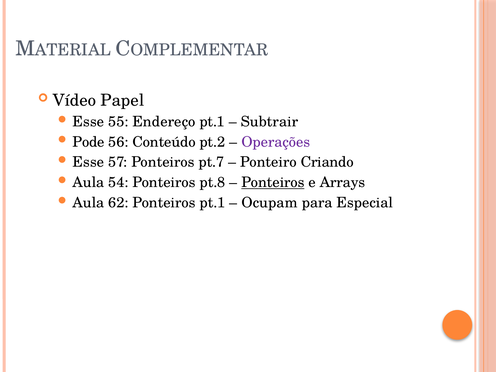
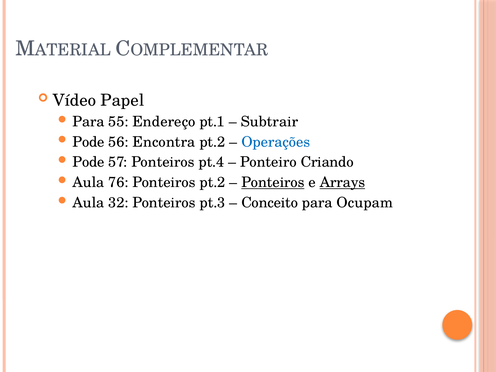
Esse at (88, 122): Esse -> Para
Conteúdo: Conteúdo -> Encontra
Operações colour: purple -> blue
Esse at (88, 162): Esse -> Pode
pt.7: pt.7 -> pt.4
54: 54 -> 76
Ponteiros pt.8: pt.8 -> pt.2
Arrays underline: none -> present
62: 62 -> 32
Ponteiros pt.1: pt.1 -> pt.3
Ocupam: Ocupam -> Conceito
Especial: Especial -> Ocupam
